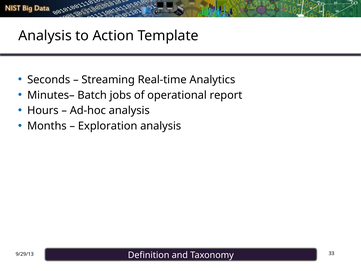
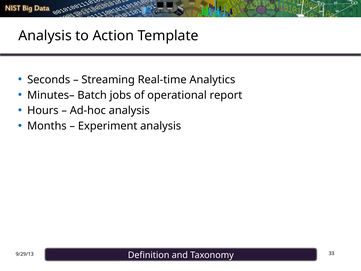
Exploration: Exploration -> Experiment
